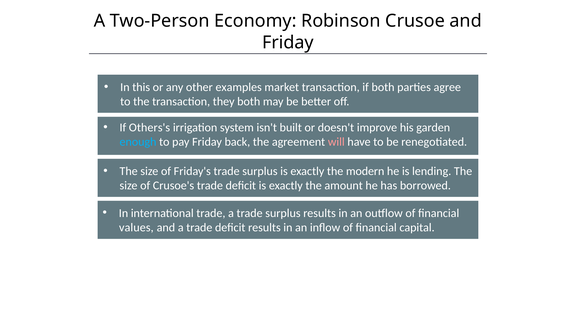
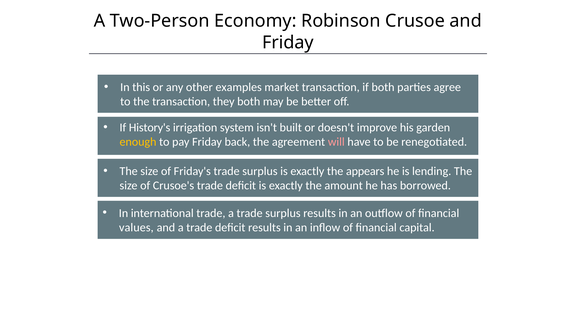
Others's: Others's -> History's
enough colour: light blue -> yellow
modern: modern -> appears
